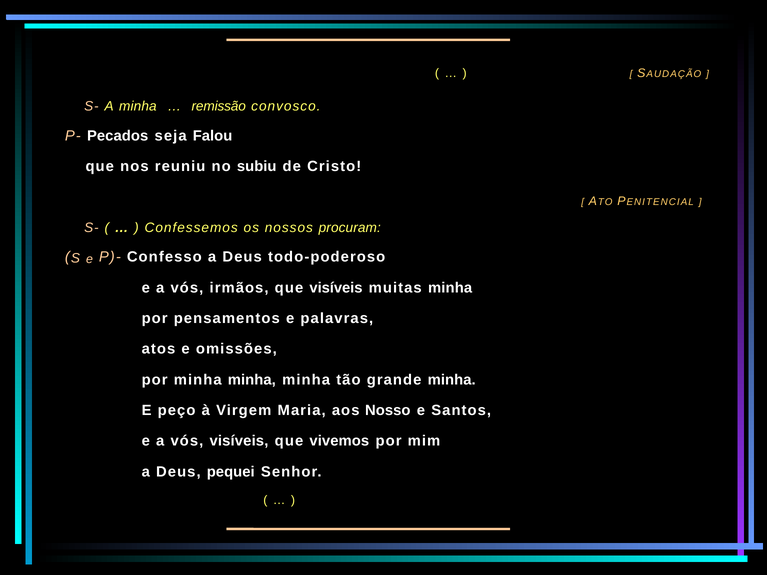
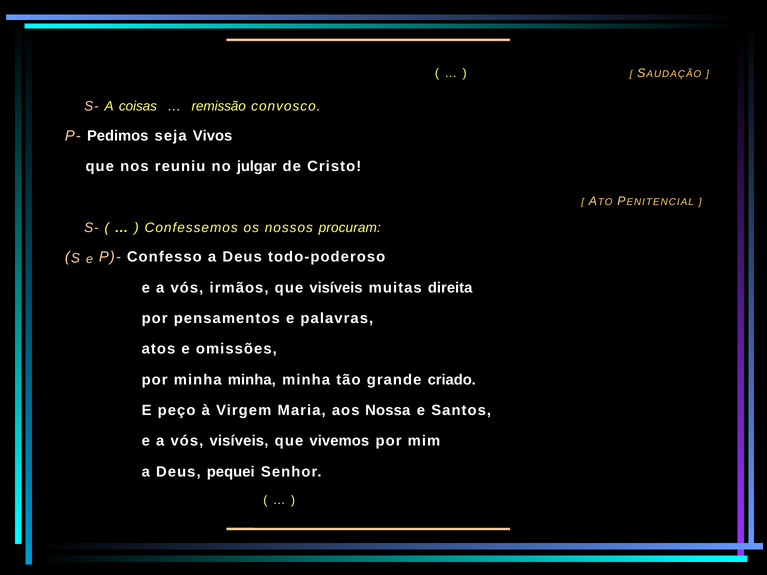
A minha: minha -> coisas
Pecados: Pecados -> Pedimos
Falou: Falou -> Vivos
subiu: subiu -> julgar
muitas minha: minha -> direita
grande minha: minha -> criado
Nosso: Nosso -> Nossa
